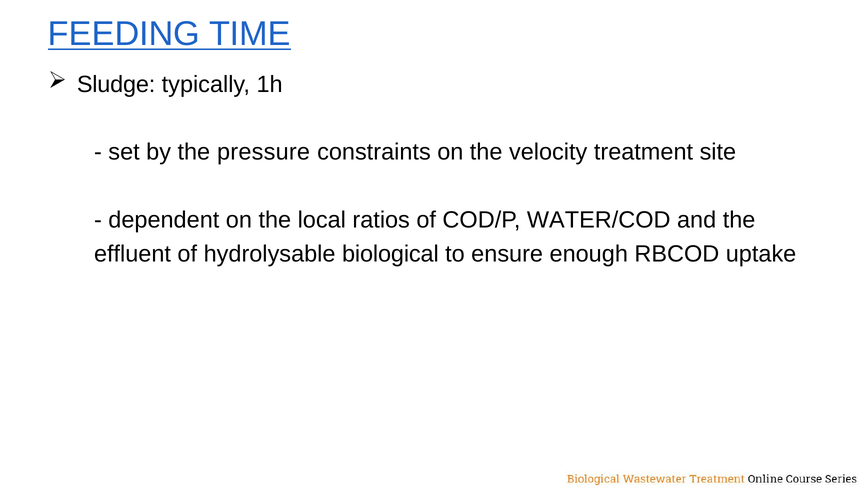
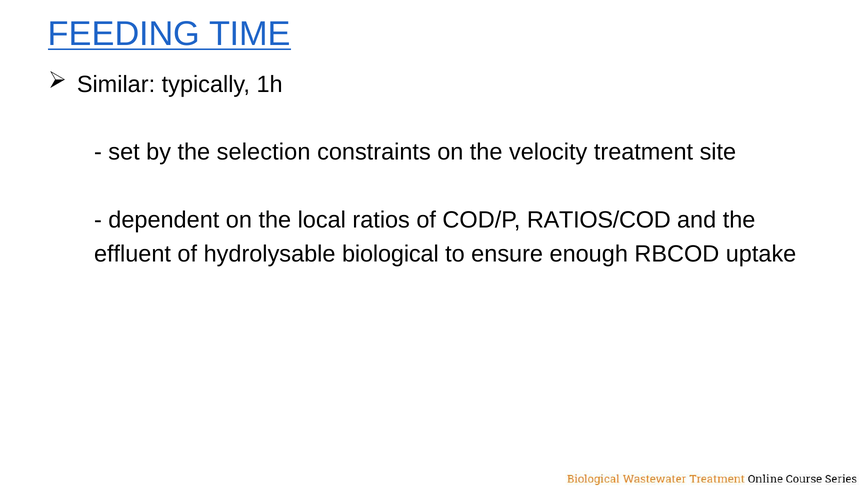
Sludge: Sludge -> Similar
pressure: pressure -> selection
WATER/COD: WATER/COD -> RATIOS/COD
